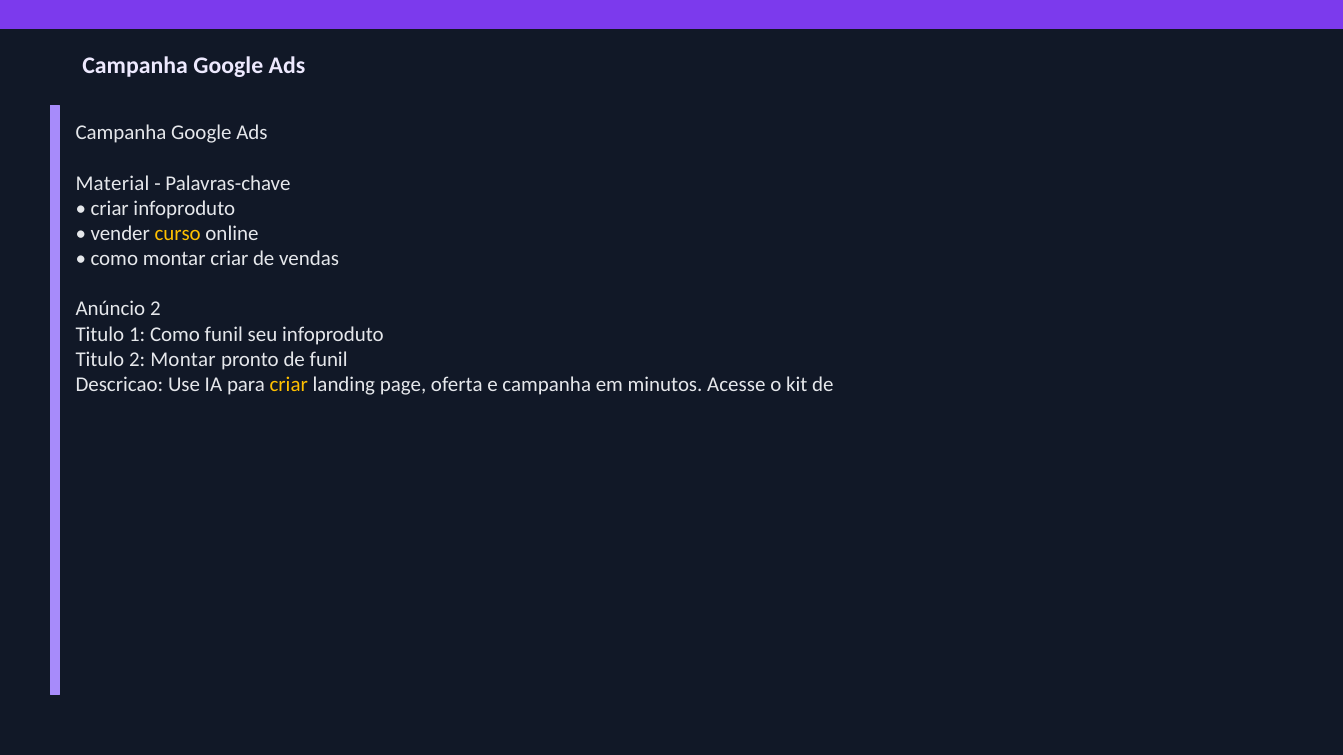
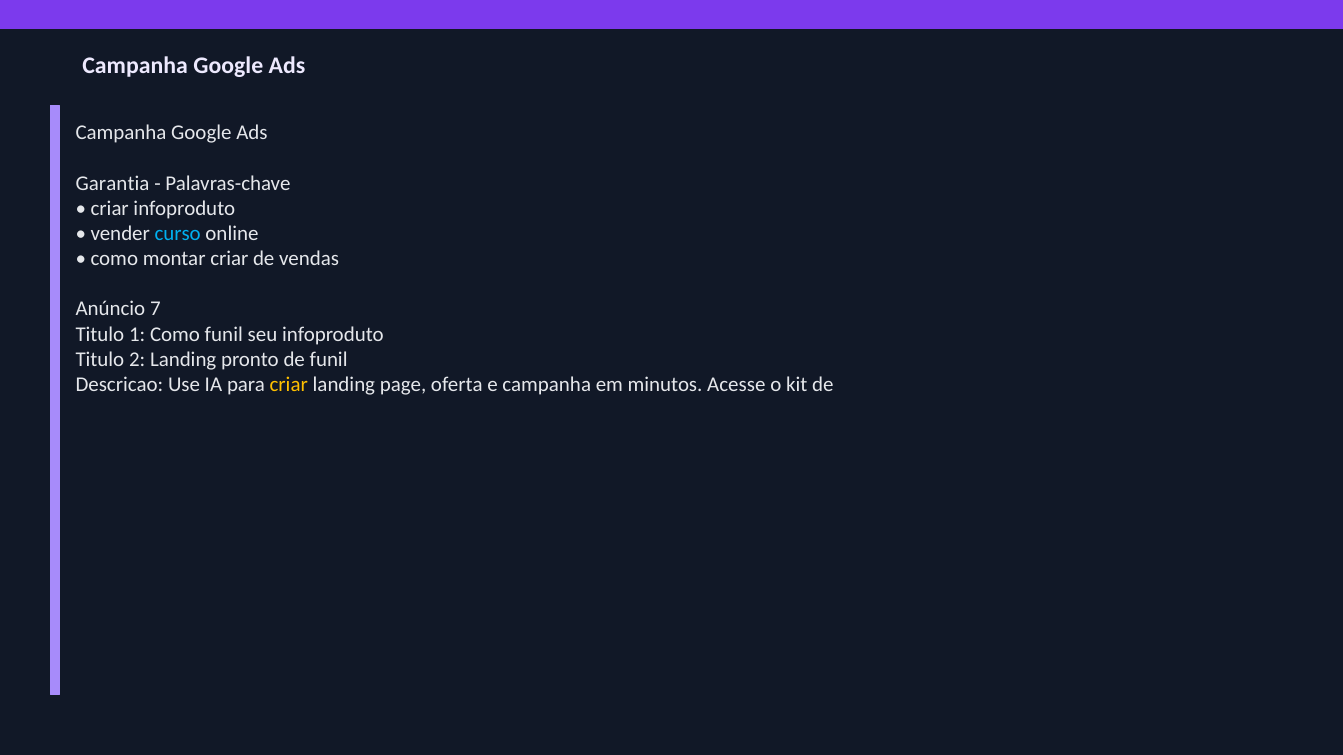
Material: Material -> Garantia
curso colour: yellow -> light blue
Anúncio 2: 2 -> 7
2 Montar: Montar -> Landing
